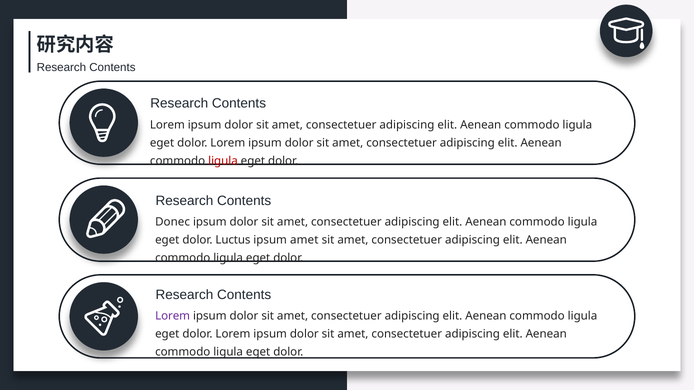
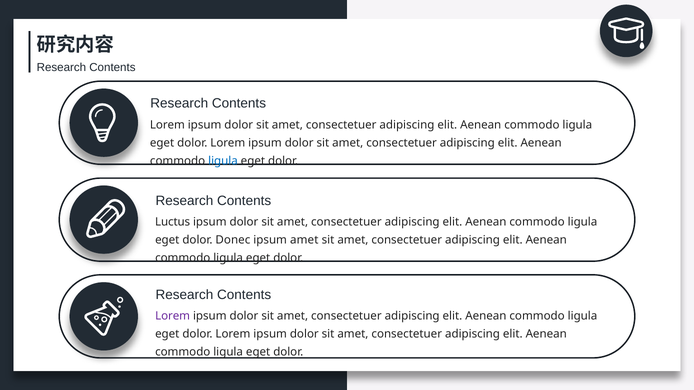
ligula at (223, 161) colour: red -> blue
Donec: Donec -> Luctus
Luctus: Luctus -> Donec
